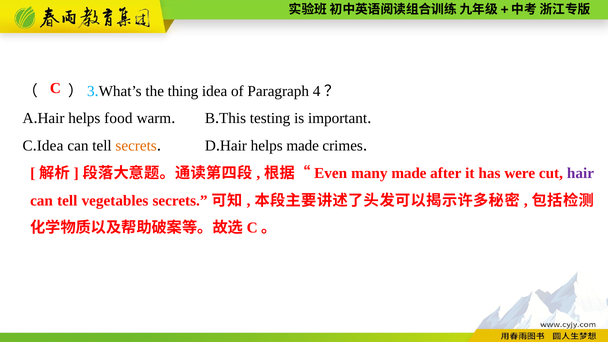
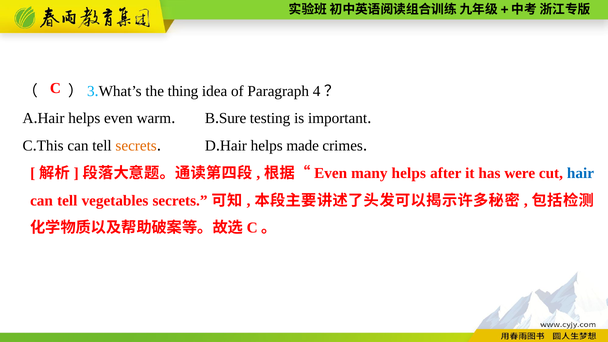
helps food: food -> even
This: This -> Sure
Idea at (50, 146): Idea -> This
many made: made -> helps
hair at (580, 173) colour: purple -> blue
